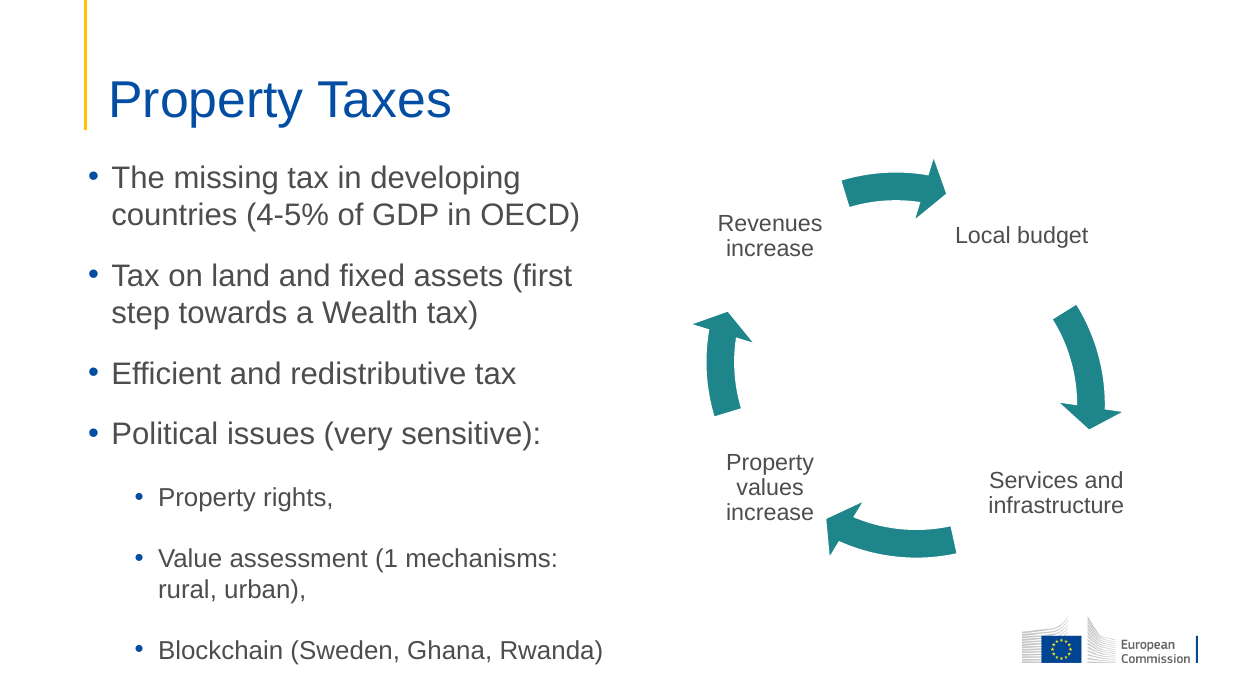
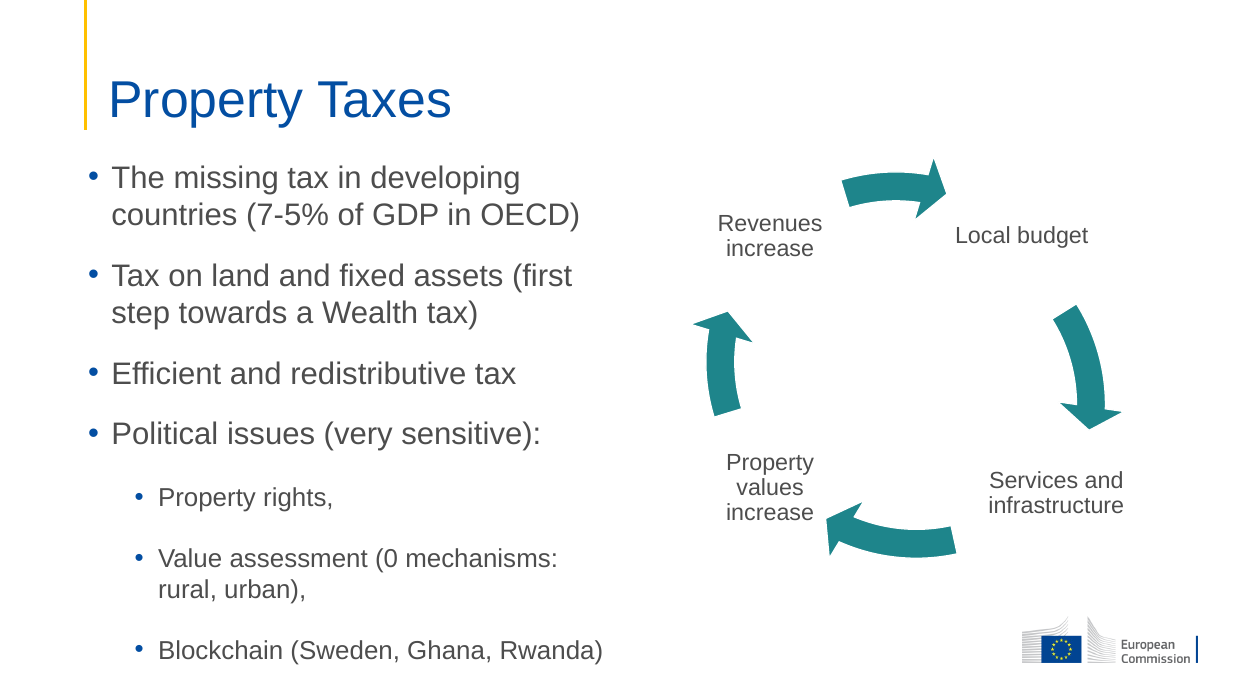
4-5%: 4-5% -> 7-5%
1: 1 -> 0
